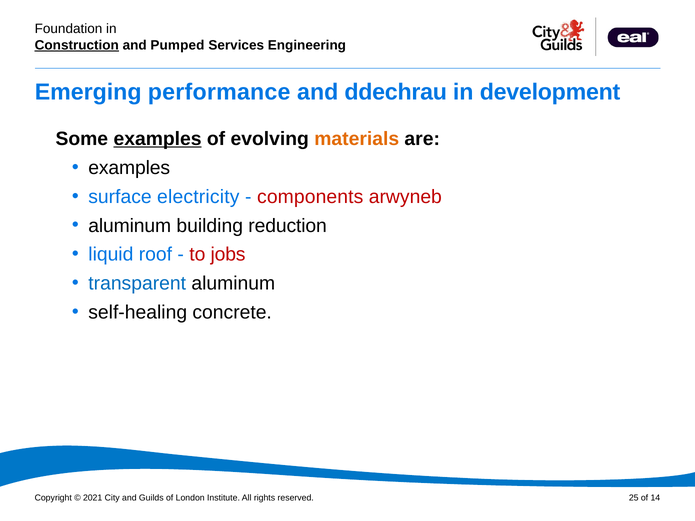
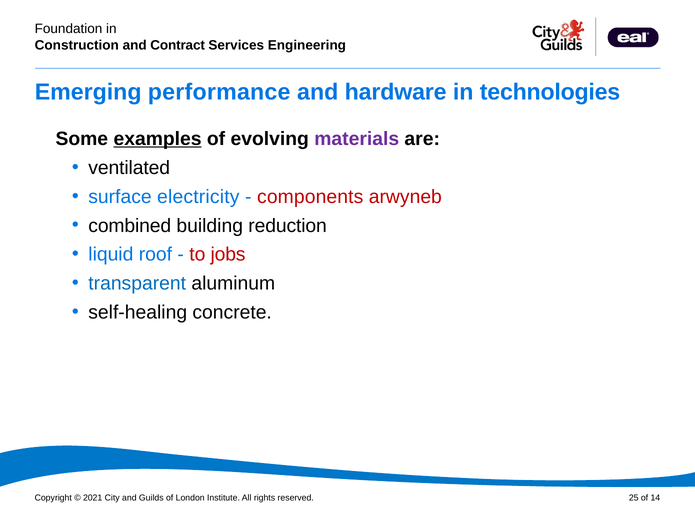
Construction underline: present -> none
Pumped: Pumped -> Contract
ddechrau: ddechrau -> hardware
development: development -> technologies
materials colour: orange -> purple
examples at (129, 168): examples -> ventilated
aluminum at (130, 226): aluminum -> combined
